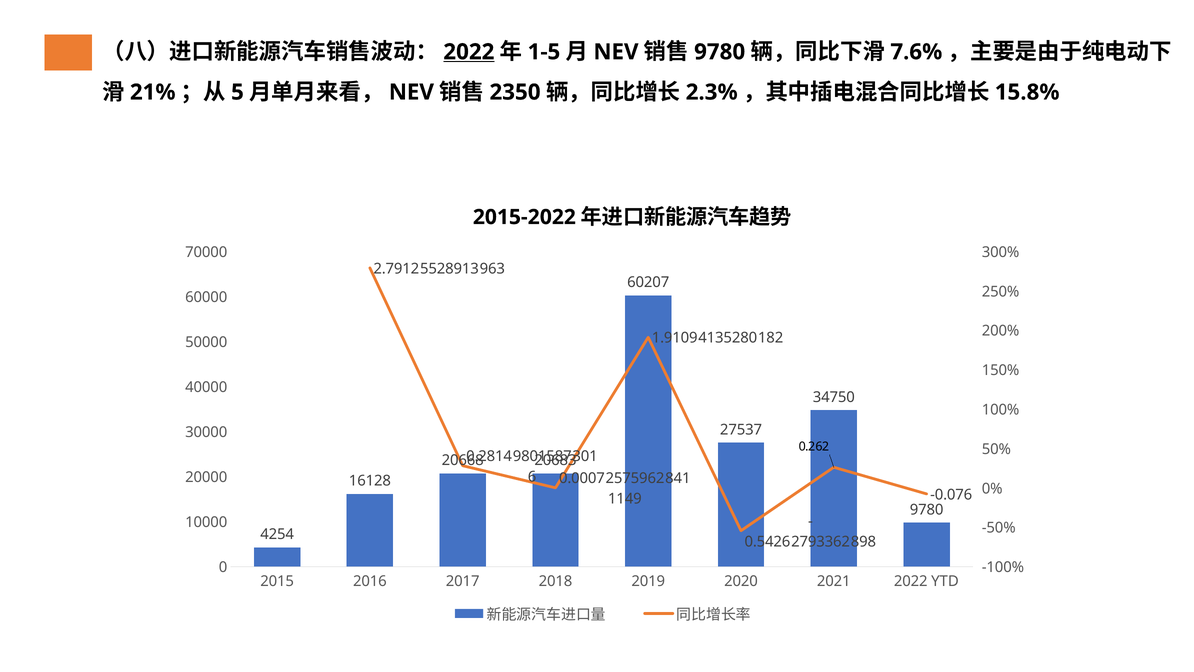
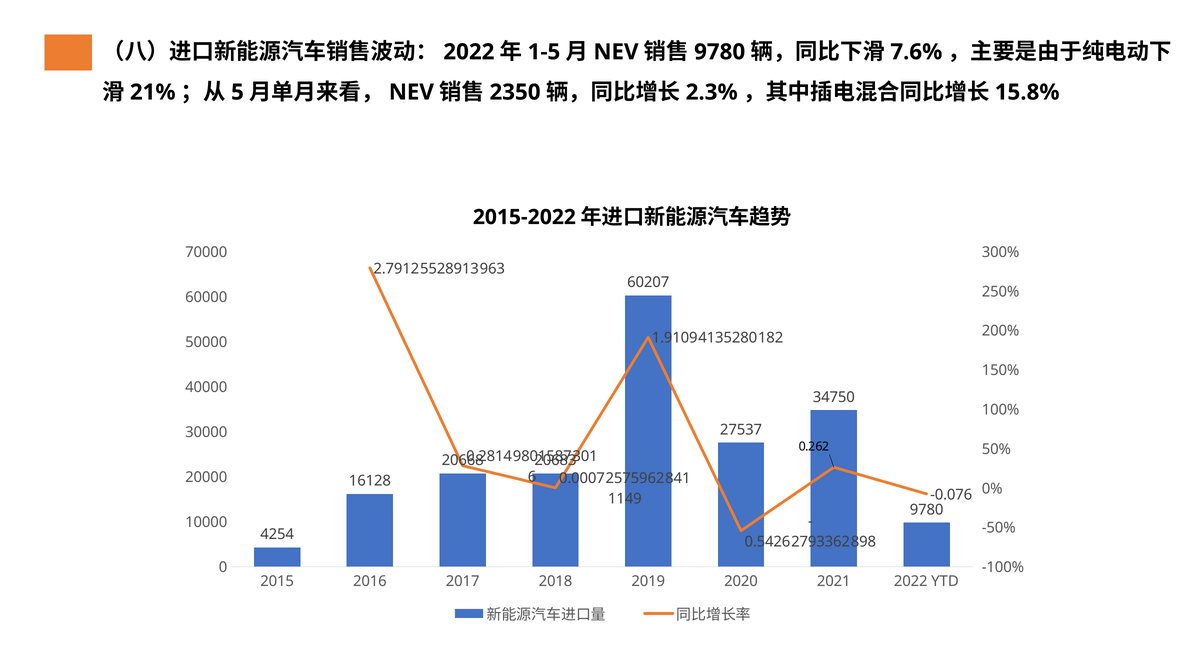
2022 at (469, 52) underline: present -> none
